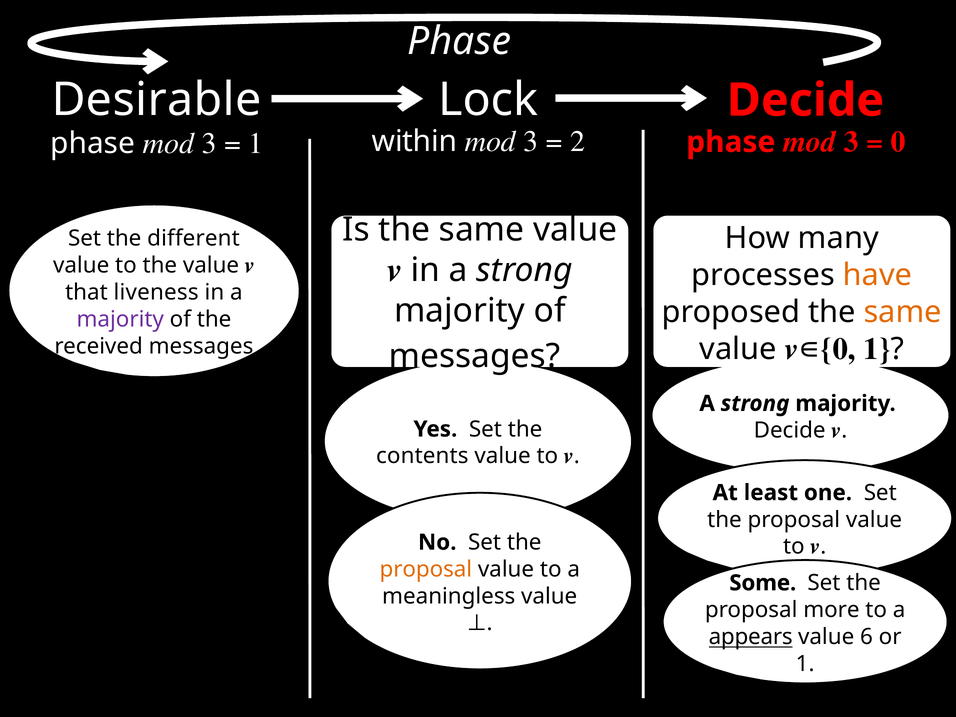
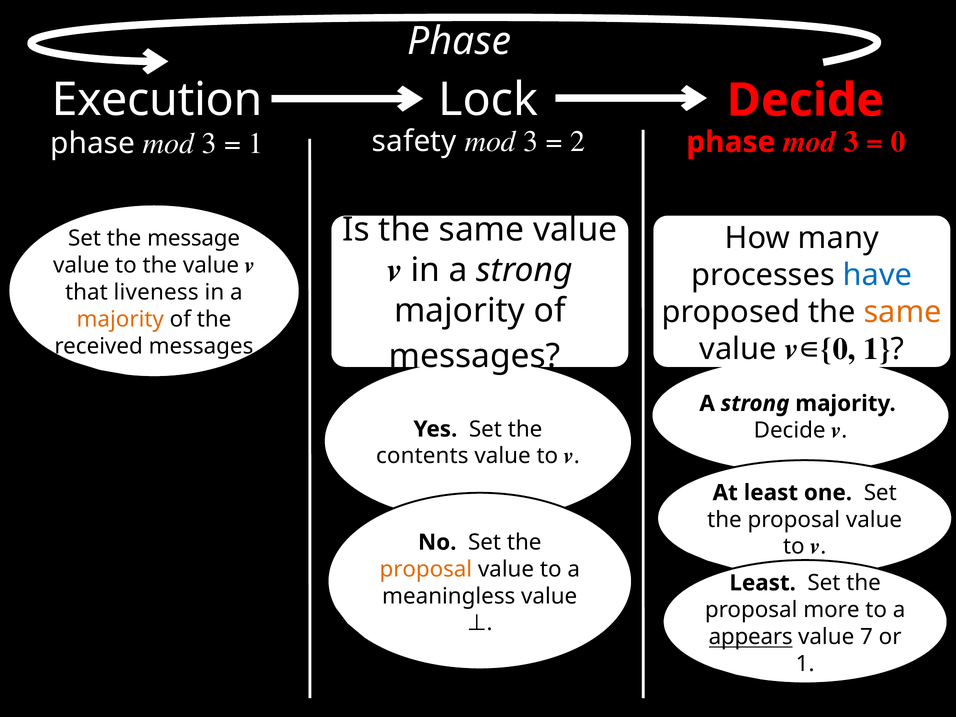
Desirable: Desirable -> Execution
within: within -> safety
different: different -> message
have colour: orange -> blue
majority at (120, 319) colour: purple -> orange
Some at (763, 583): Some -> Least
6: 6 -> 7
